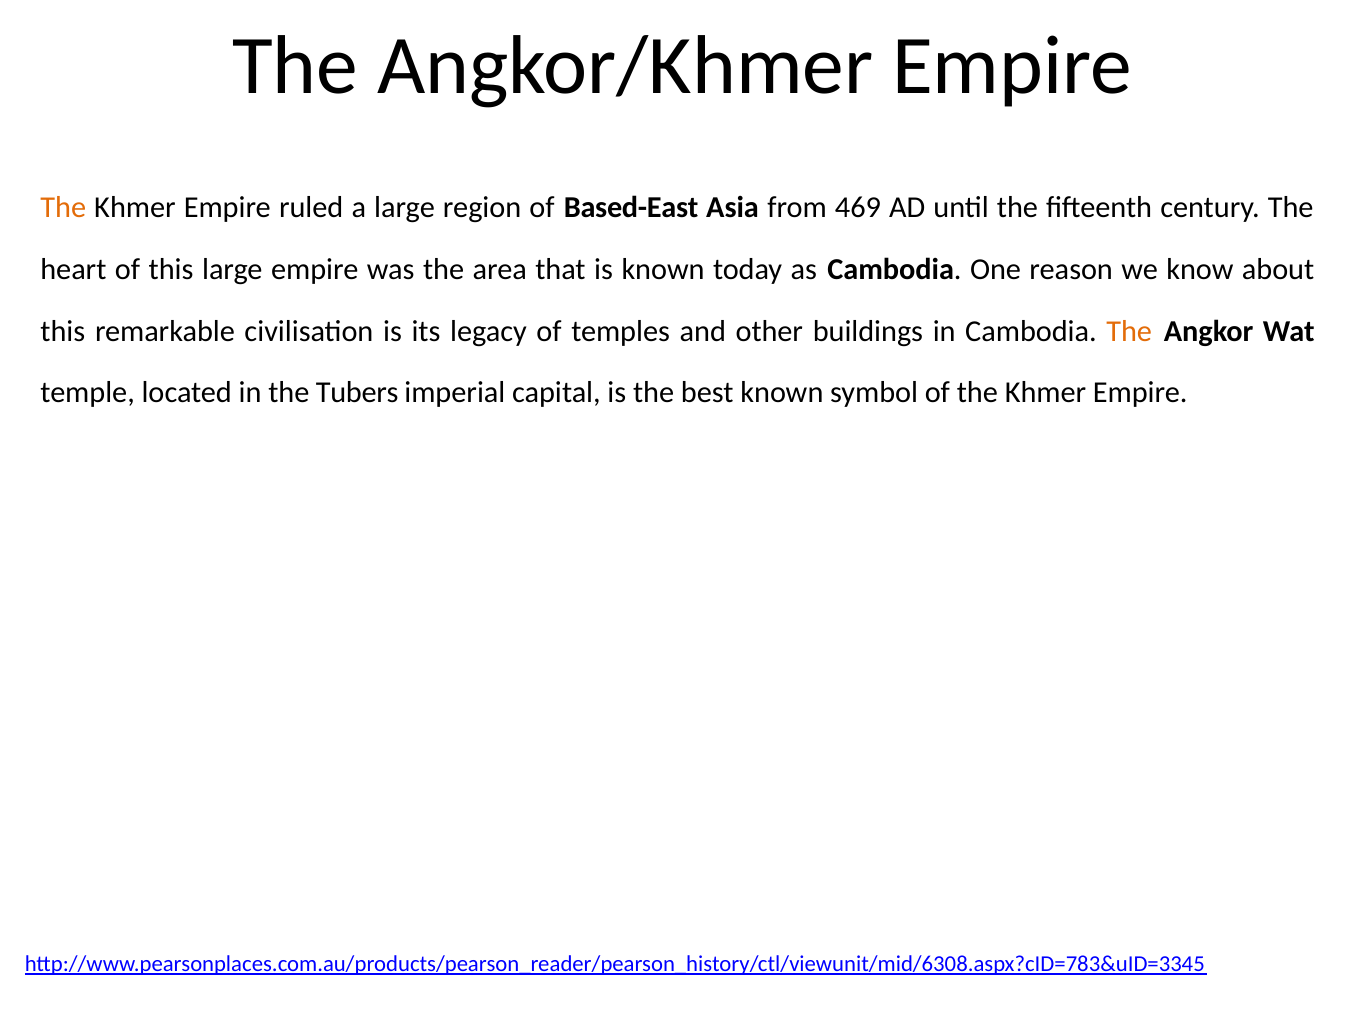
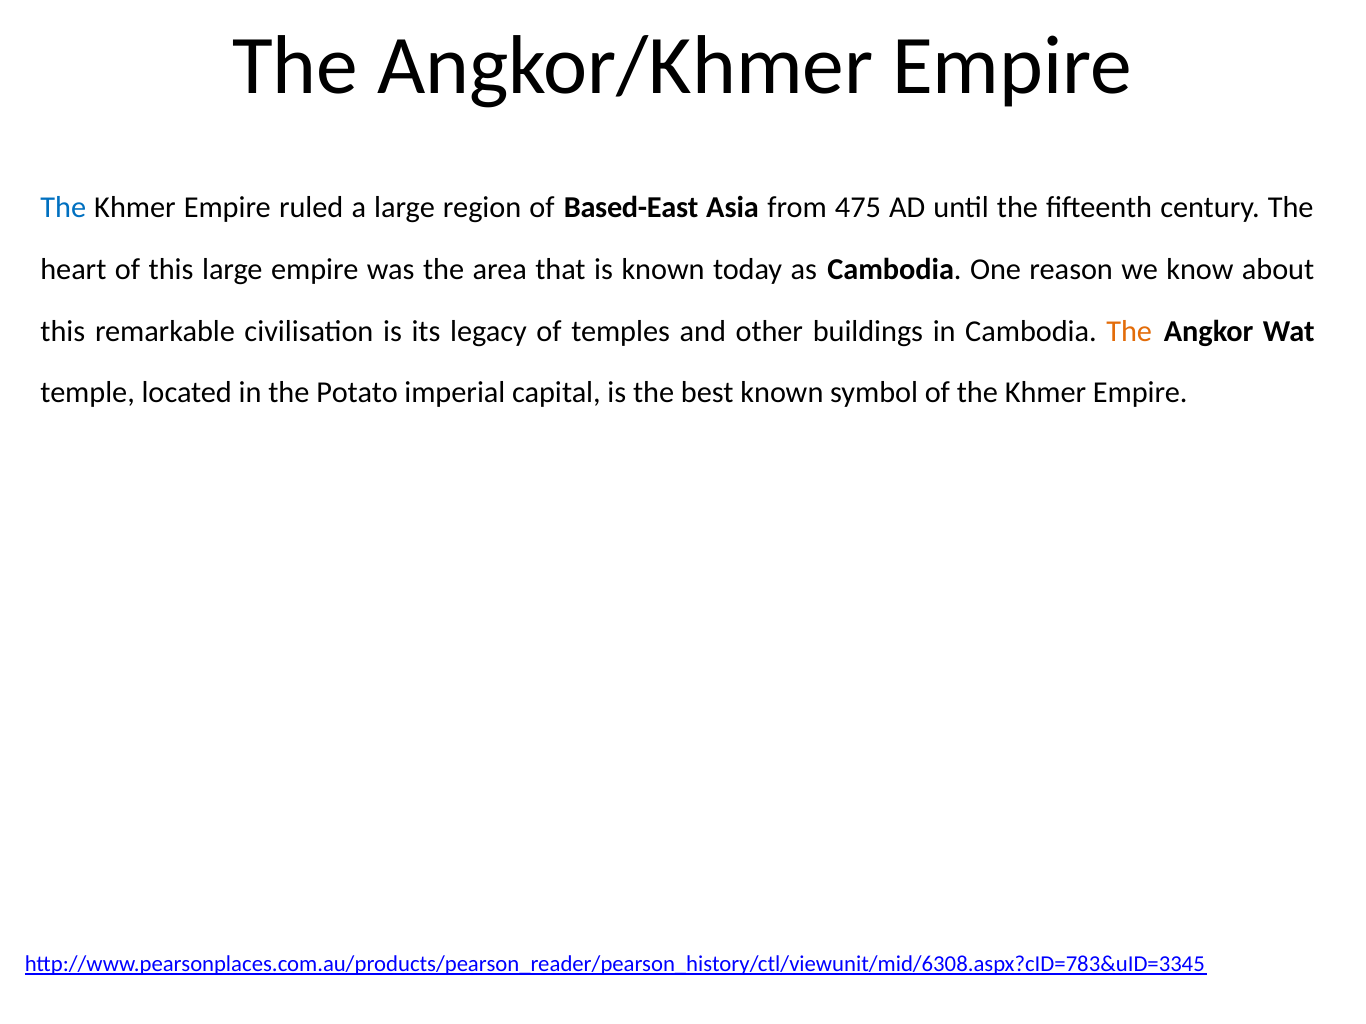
The at (63, 208) colour: orange -> blue
469: 469 -> 475
Tubers: Tubers -> Potato
